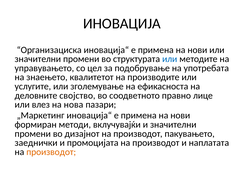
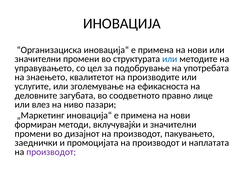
својство: својство -> загубата
нова: нова -> ниво
производот at (51, 152) colour: orange -> purple
